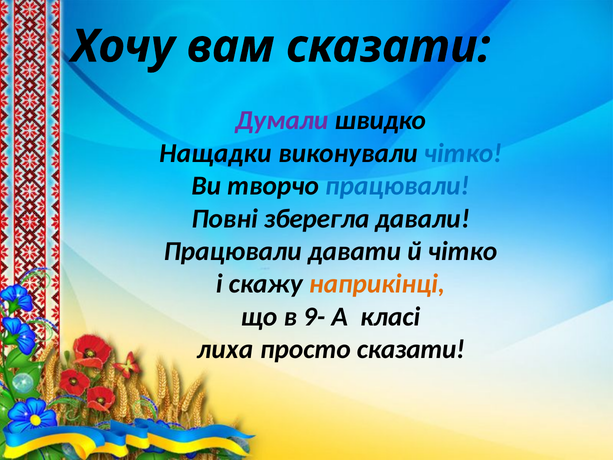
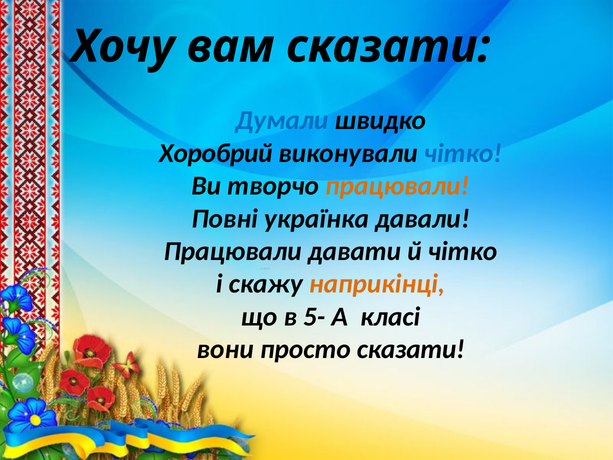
Думали colour: purple -> blue
Нащадки: Нащадки -> Хоробрий
працювали at (397, 186) colour: blue -> orange
зберегла: зберегла -> українка
9-: 9- -> 5-
лиха: лиха -> вони
